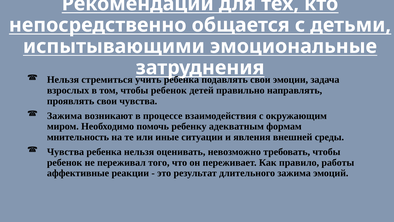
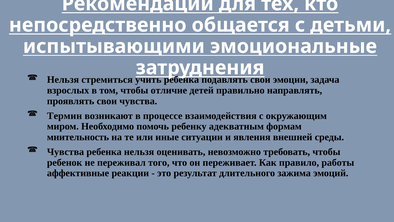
том чтобы ребенок: ребенок -> отличие
Зажима at (65, 116): Зажима -> Термин
